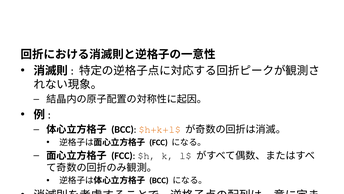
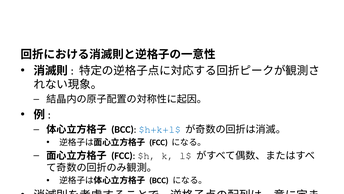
$h+k+l$ colour: orange -> blue
